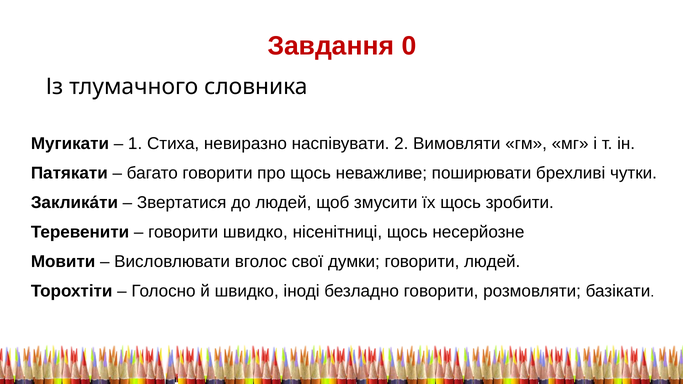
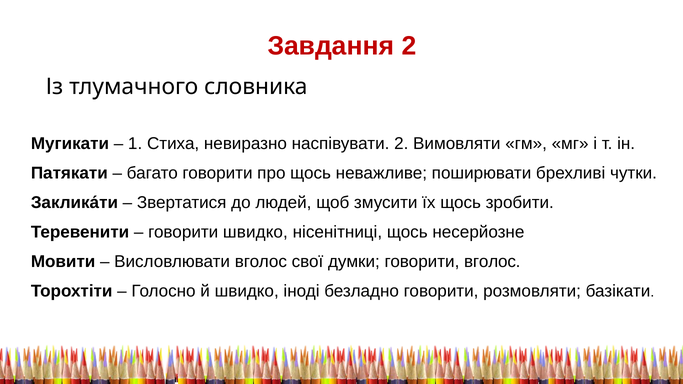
Завдання 0: 0 -> 2
говорити людей: людей -> вголос
